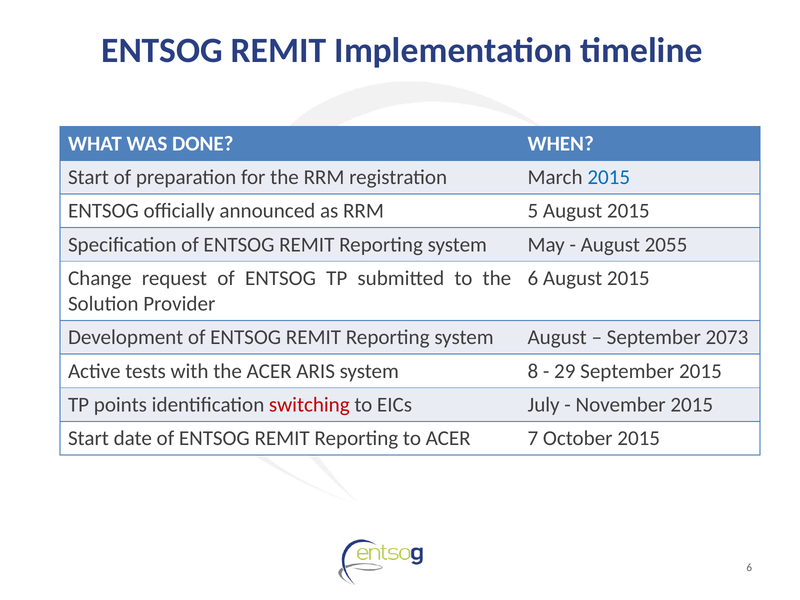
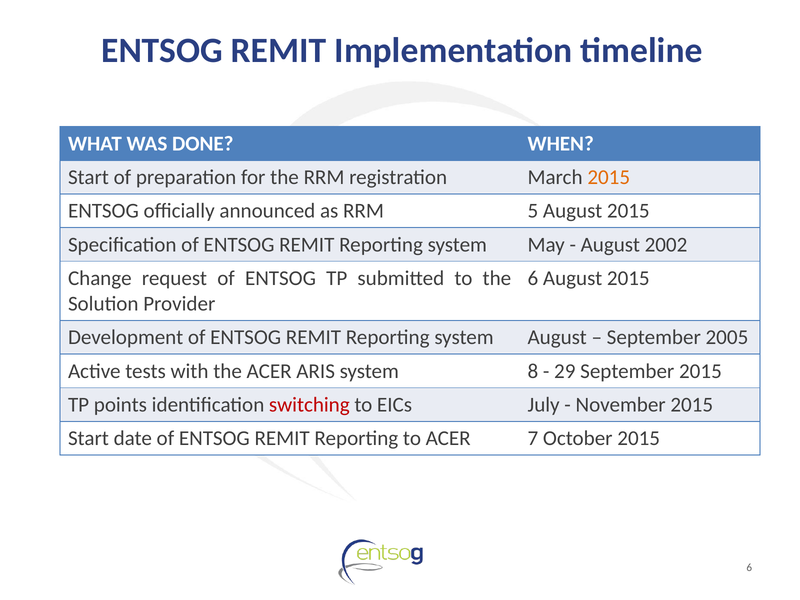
2015 at (609, 177) colour: blue -> orange
2055: 2055 -> 2002
2073: 2073 -> 2005
